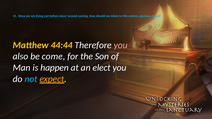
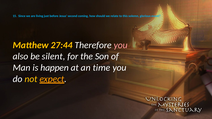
44:44: 44:44 -> 27:44
come: come -> silent
elect: elect -> time
not colour: light blue -> yellow
